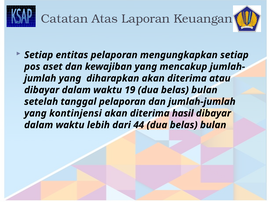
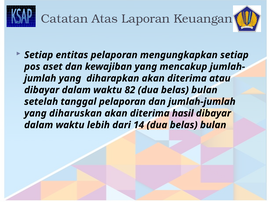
19: 19 -> 82
kontinjensi: kontinjensi -> diharuskan
44: 44 -> 14
